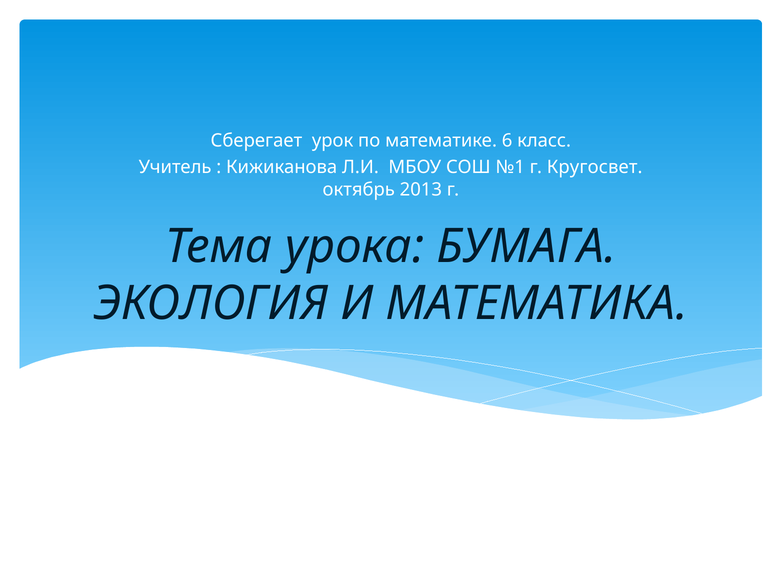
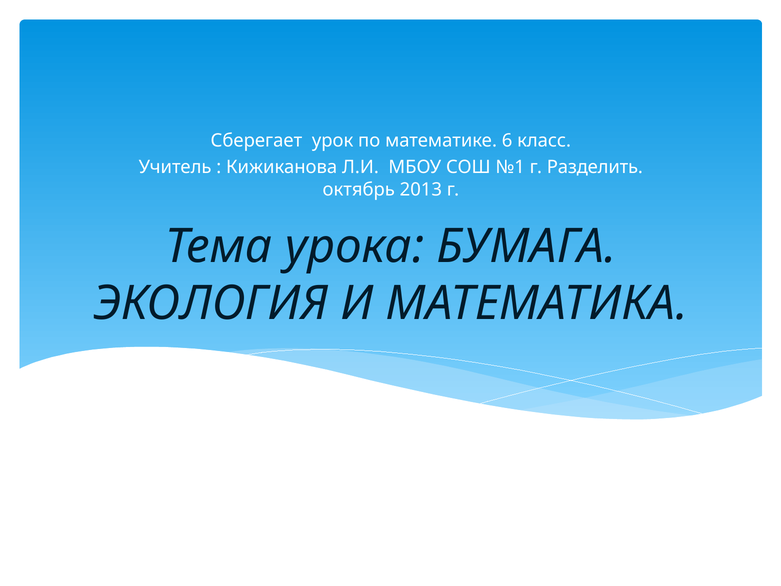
Кругосвет: Кругосвет -> Разделить
